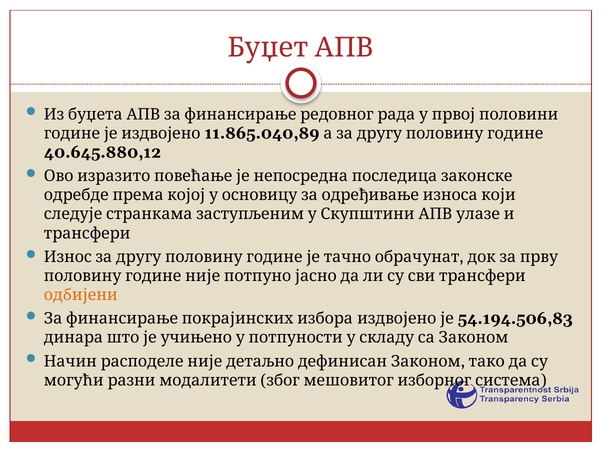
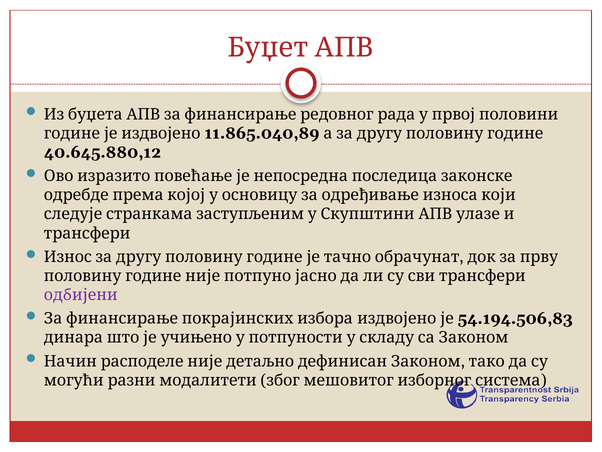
одбијени colour: orange -> purple
